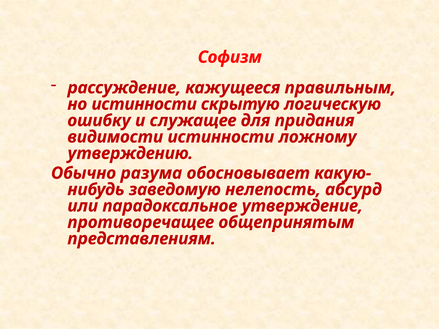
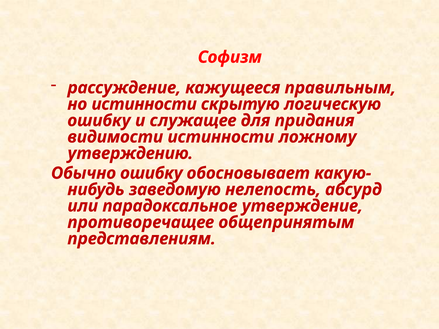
Обычно разума: разума -> ошибку
